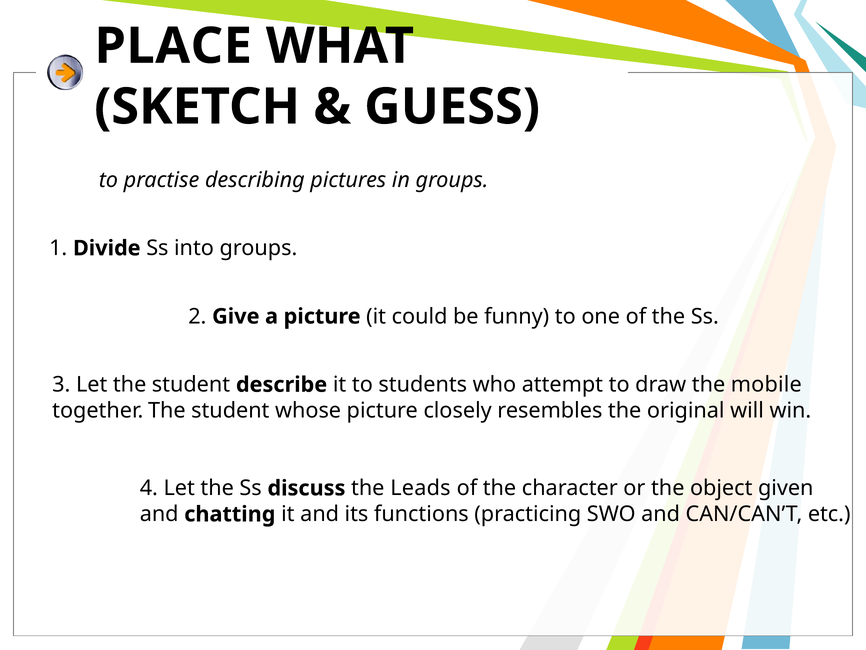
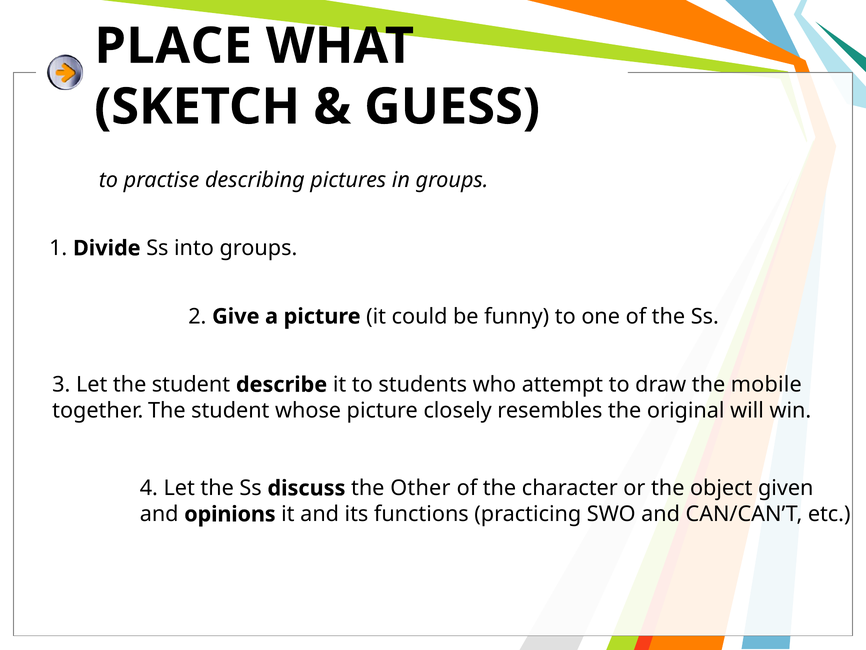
Leads: Leads -> Other
chatting: chatting -> opinions
